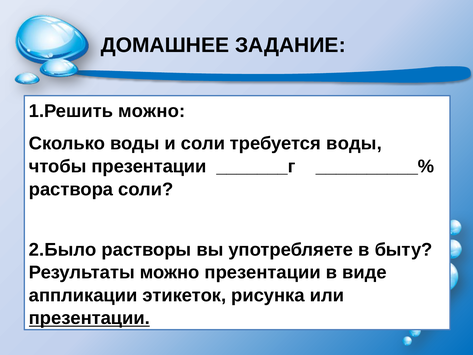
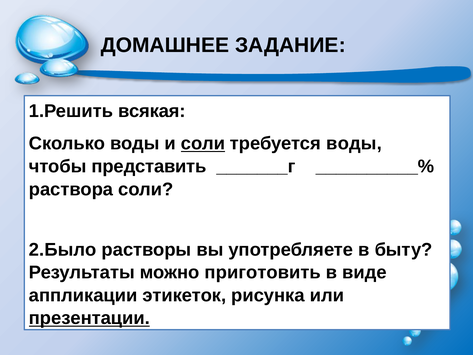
1.Решить можно: можно -> всякая
соли at (203, 143) underline: none -> present
чтобы презентации: презентации -> представить
можно презентации: презентации -> приготовить
